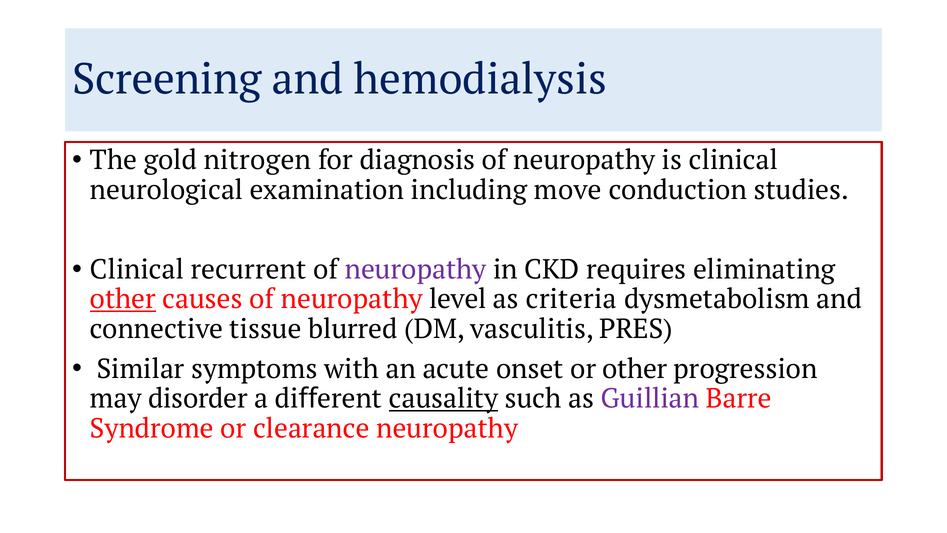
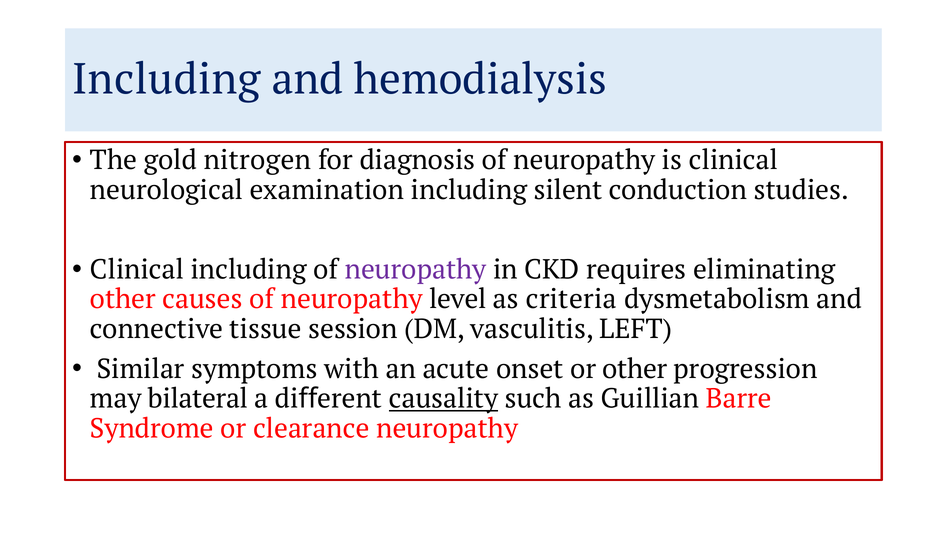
Screening at (167, 80): Screening -> Including
move: move -> silent
Clinical recurrent: recurrent -> including
other at (123, 299) underline: present -> none
blurred: blurred -> session
PRES: PRES -> LEFT
disorder: disorder -> bilateral
Guillian colour: purple -> black
